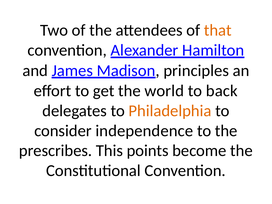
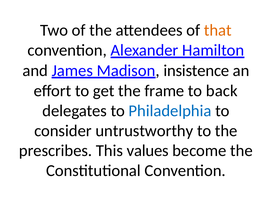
principles: principles -> insistence
world: world -> frame
Philadelphia colour: orange -> blue
independence: independence -> untrustworthy
points: points -> values
